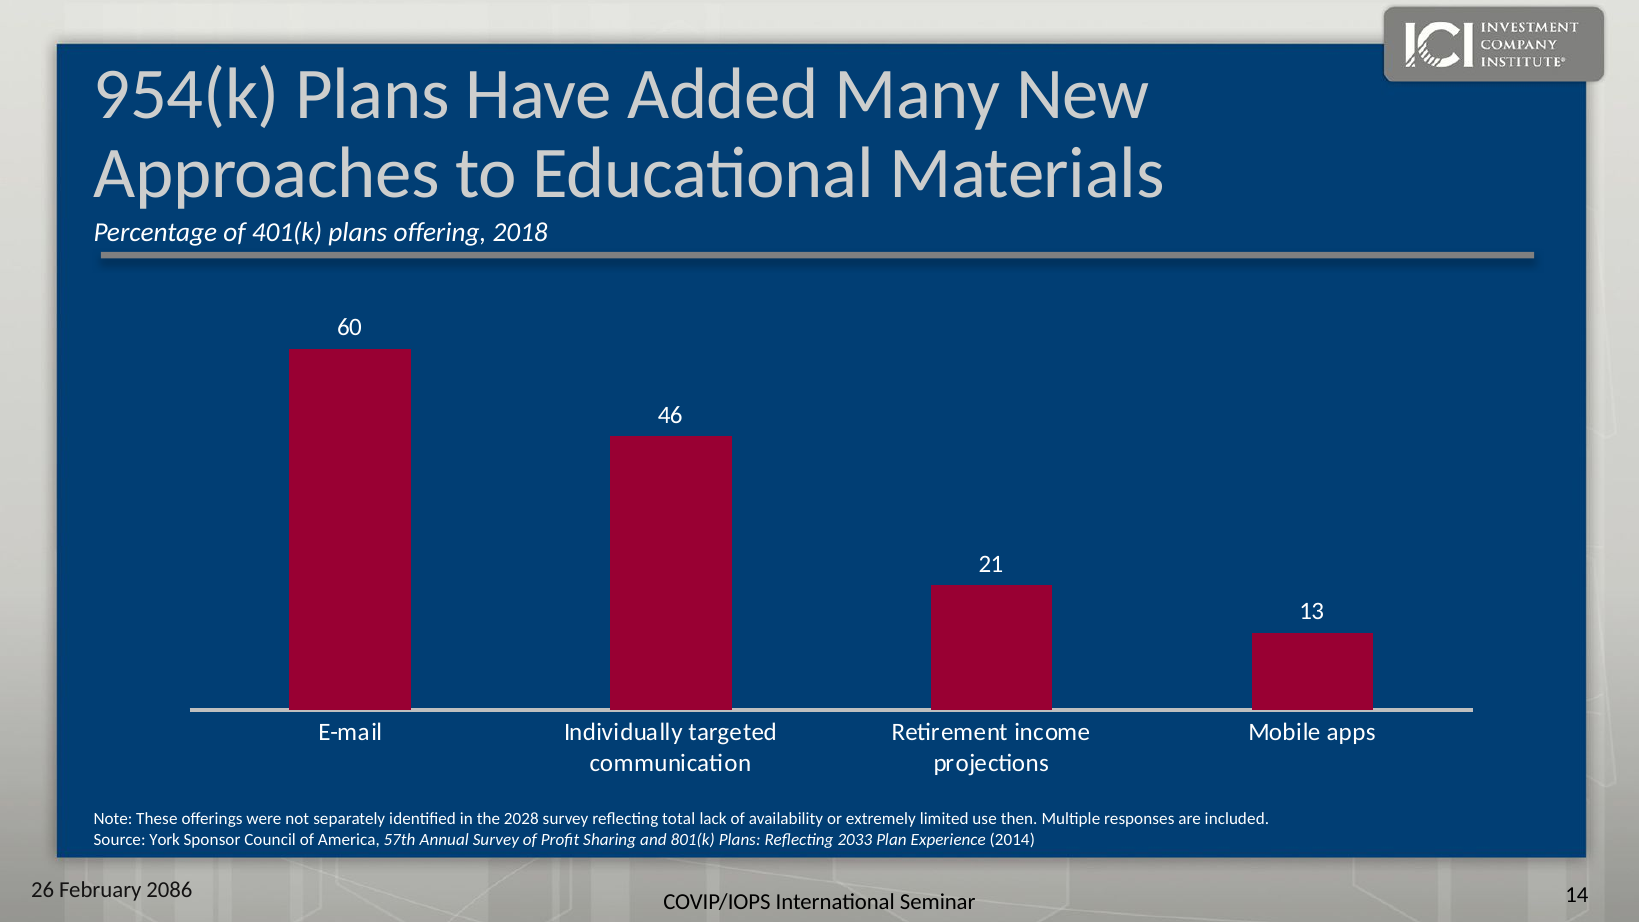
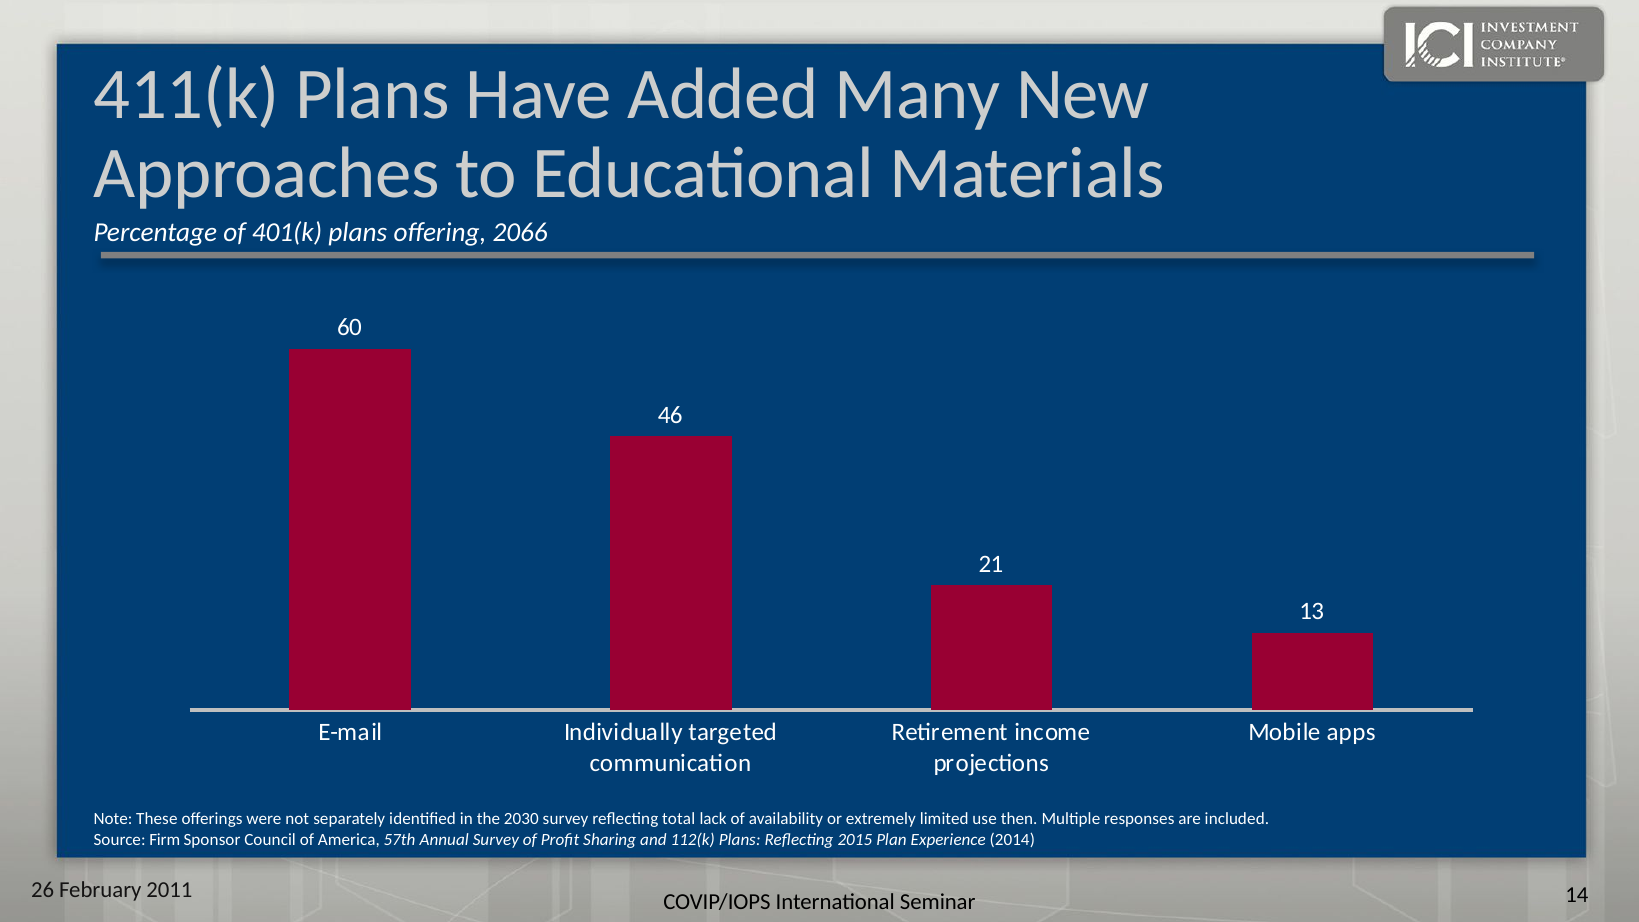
954(k: 954(k -> 411(k
2018: 2018 -> 2066
2028: 2028 -> 2030
York: York -> Firm
801(k: 801(k -> 112(k
2033: 2033 -> 2015
2086: 2086 -> 2011
